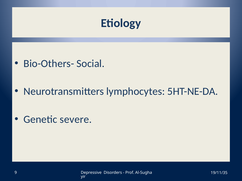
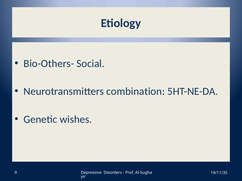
lymphocytes: lymphocytes -> combination
severe: severe -> wishes
